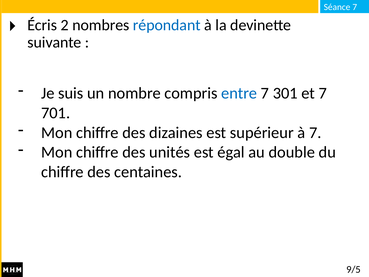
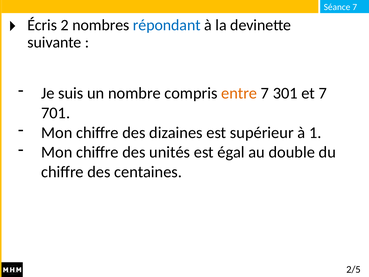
entre colour: blue -> orange
à 7: 7 -> 1
9/5: 9/5 -> 2/5
